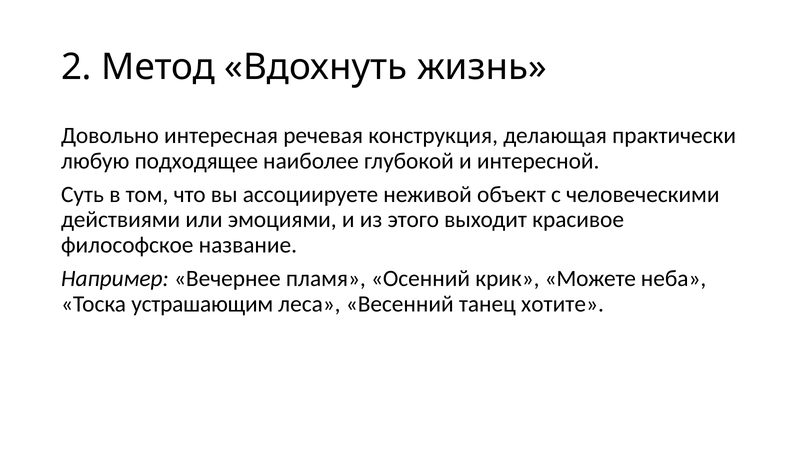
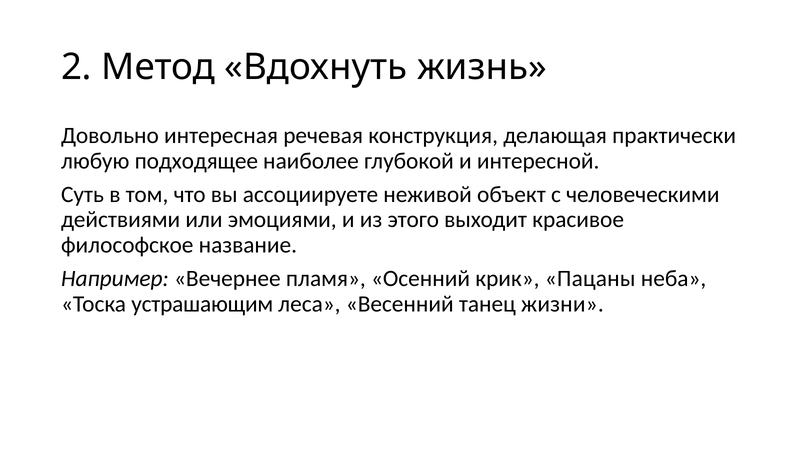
Можете: Можете -> Пацаны
хотите: хотите -> жизни
